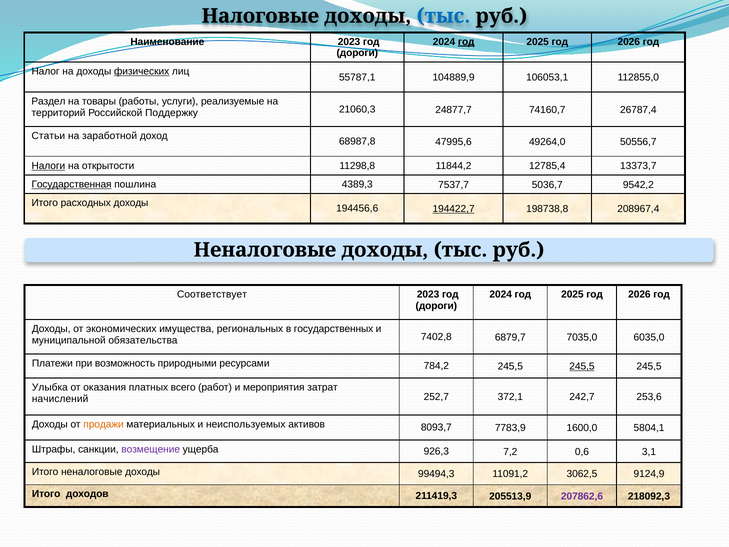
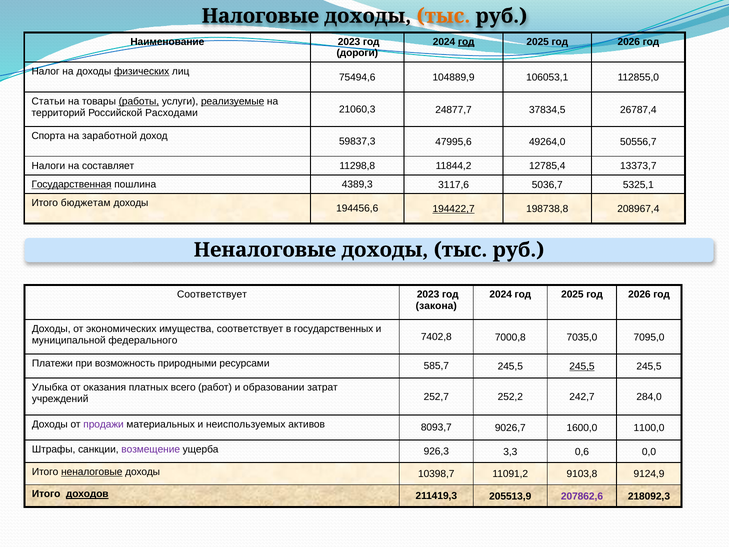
тыс at (443, 16) colour: blue -> orange
55787,1: 55787,1 -> 75494,6
Раздел: Раздел -> Статьи
работы underline: none -> present
реализуемые underline: none -> present
Поддержку: Поддержку -> Расходами
74160,7: 74160,7 -> 37834,5
Статьи: Статьи -> Спорта
68987,8: 68987,8 -> 59837,3
Налоги underline: present -> none
открытости: открытости -> составляет
7537,7: 7537,7 -> 3117,6
9542,2: 9542,2 -> 5325,1
расходных: расходных -> бюджетам
дороги at (436, 306): дороги -> закона
имущества региональных: региональных -> соответствует
обязательства: обязательства -> федерального
6879,7: 6879,7 -> 7000,8
6035,0: 6035,0 -> 7095,0
784,2: 784,2 -> 585,7
мероприятия: мероприятия -> образовании
начислений: начислений -> учреждений
372,1: 372,1 -> 252,2
253,6: 253,6 -> 284,0
продажи colour: orange -> purple
7783,9: 7783,9 -> 9026,7
5804,1: 5804,1 -> 1100,0
7,2: 7,2 -> 3,3
3,1: 3,1 -> 0,0
неналоговые at (92, 472) underline: none -> present
99494,3: 99494,3 -> 10398,7
3062,5: 3062,5 -> 9103,8
доходов underline: none -> present
